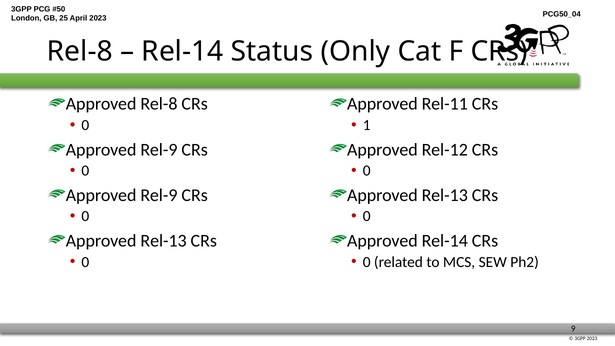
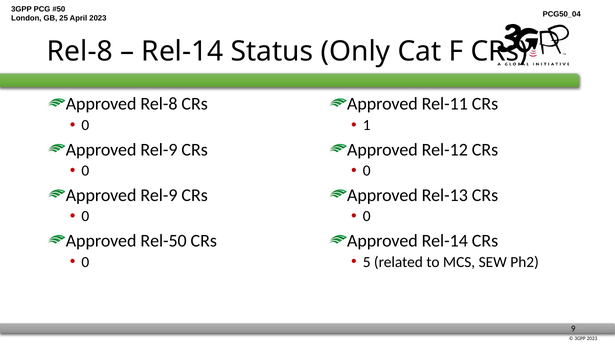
Rel-13 at (164, 241): Rel-13 -> Rel-50
0 at (367, 262): 0 -> 5
